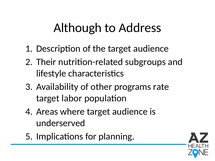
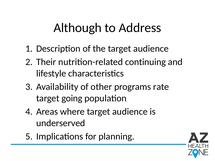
subgroups: subgroups -> continuing
labor: labor -> going
